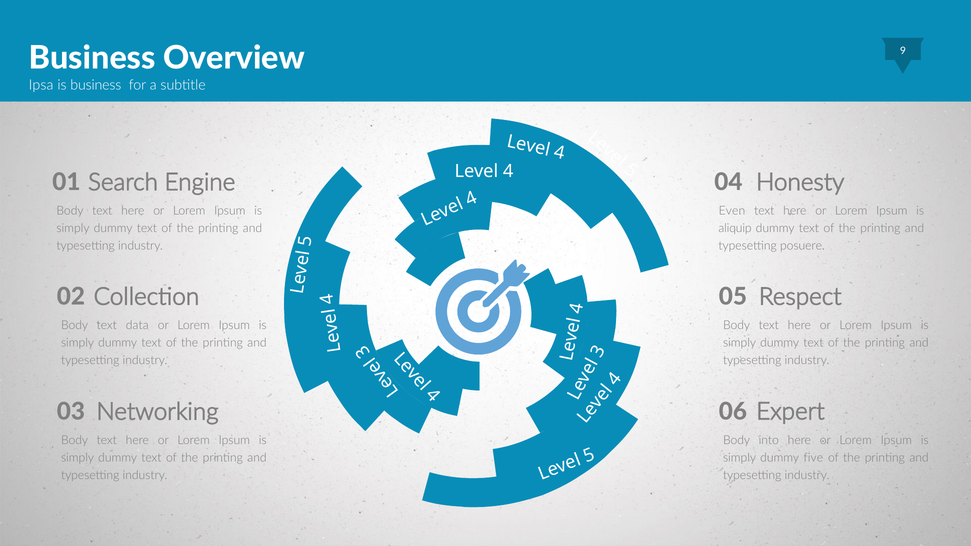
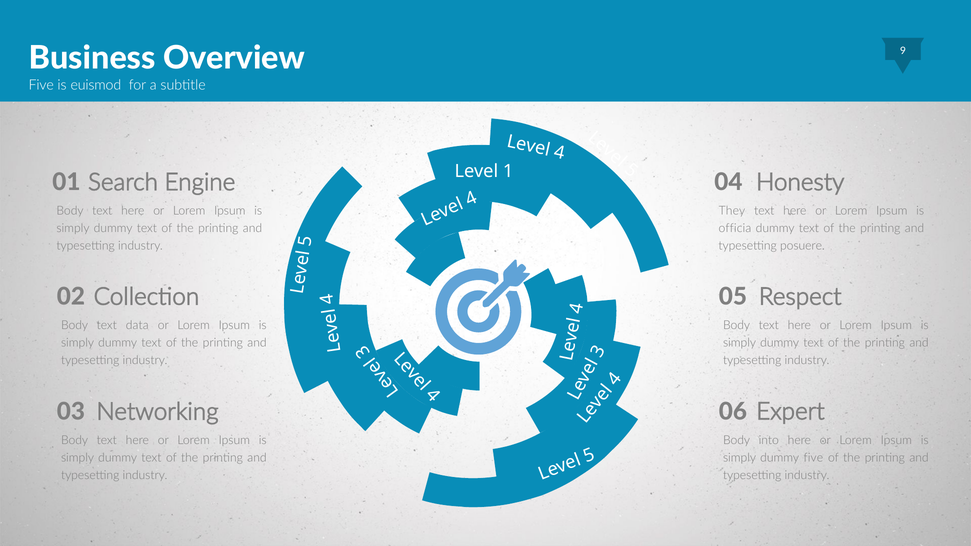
Ipsa at (41, 85): Ipsa -> Five
is business: business -> euismod
Level 4: 4 -> 1
Even: Even -> They
aliquip: aliquip -> officia
